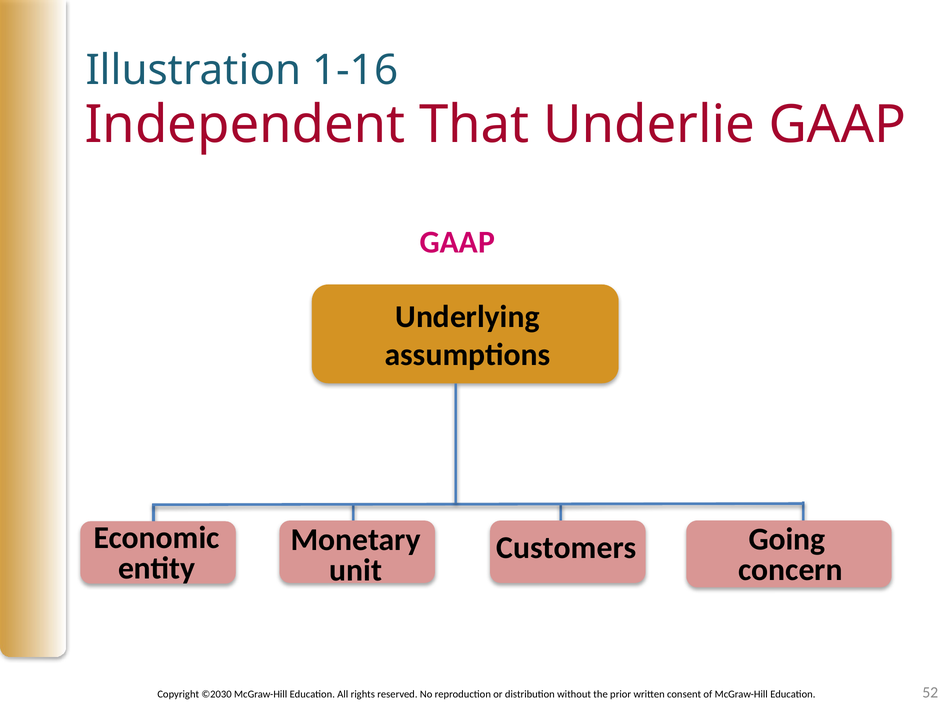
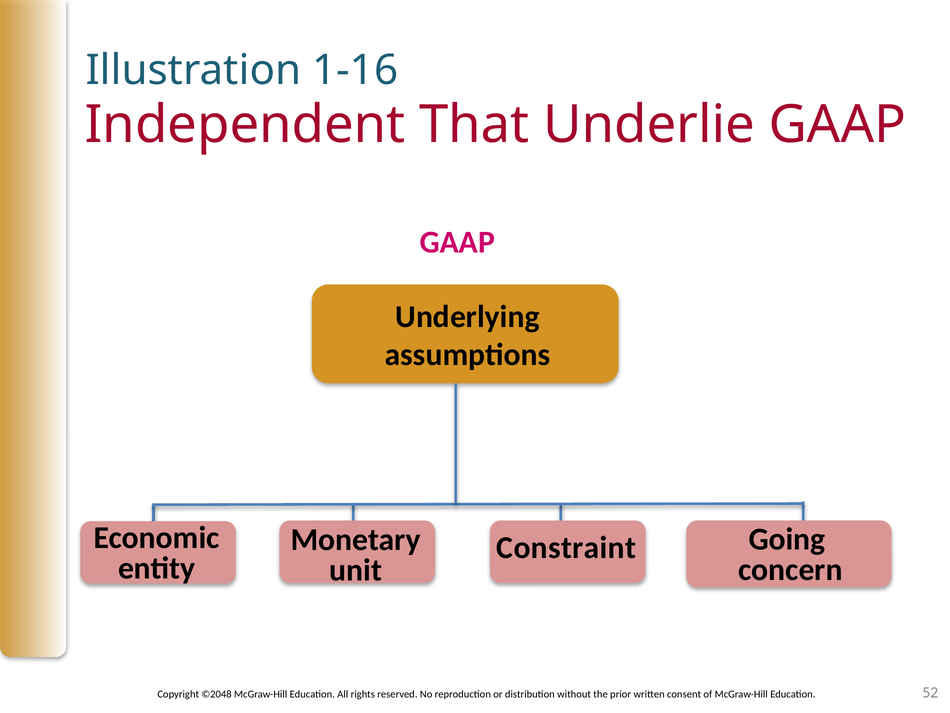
Customers: Customers -> Constraint
©2030: ©2030 -> ©2048
